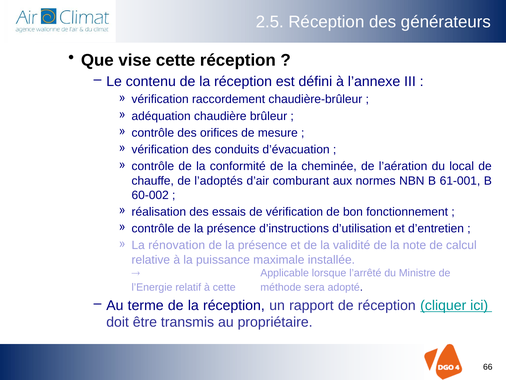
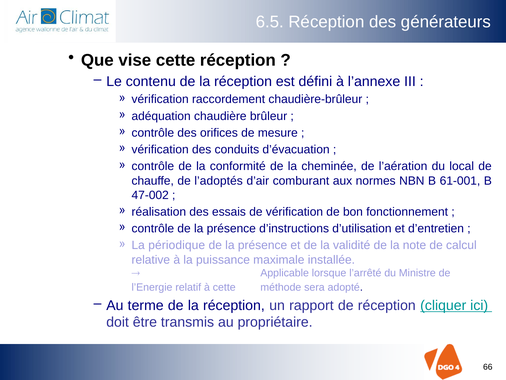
2.5: 2.5 -> 6.5
60-002: 60-002 -> 47-002
rénovation: rénovation -> périodique
